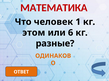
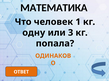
МАТЕМАТИКА colour: red -> black
этом: этом -> одну
6: 6 -> 3
разные: разные -> попала
